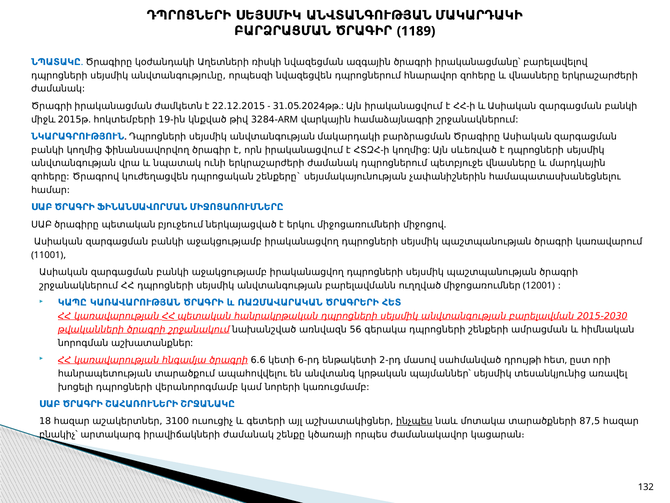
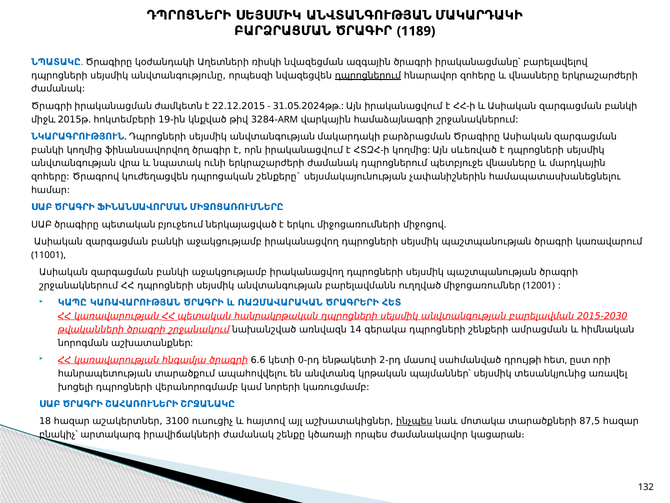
դպրոցներում at (368, 75) underline: none -> present
56: 56 -> 14
6-րդ: 6-րդ -> 0-րդ
գետերի: գետերի -> հայտով
